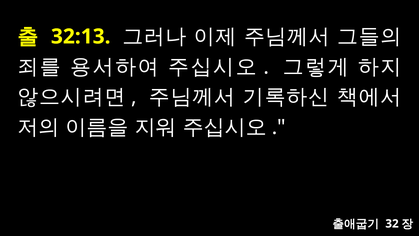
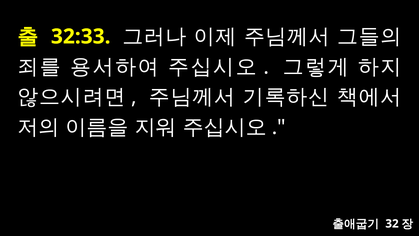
32:13: 32:13 -> 32:33
